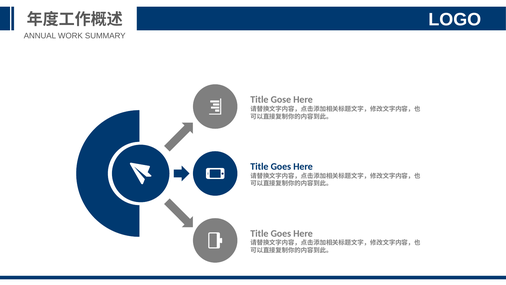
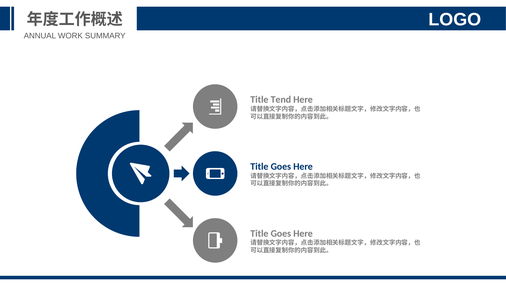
Gose: Gose -> Tend
